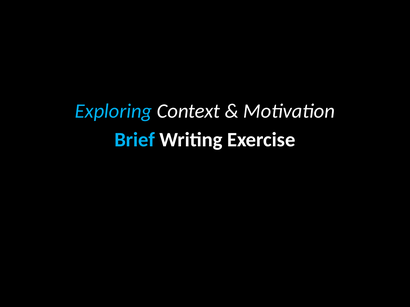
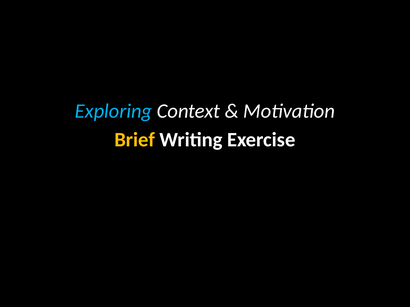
Brief colour: light blue -> yellow
